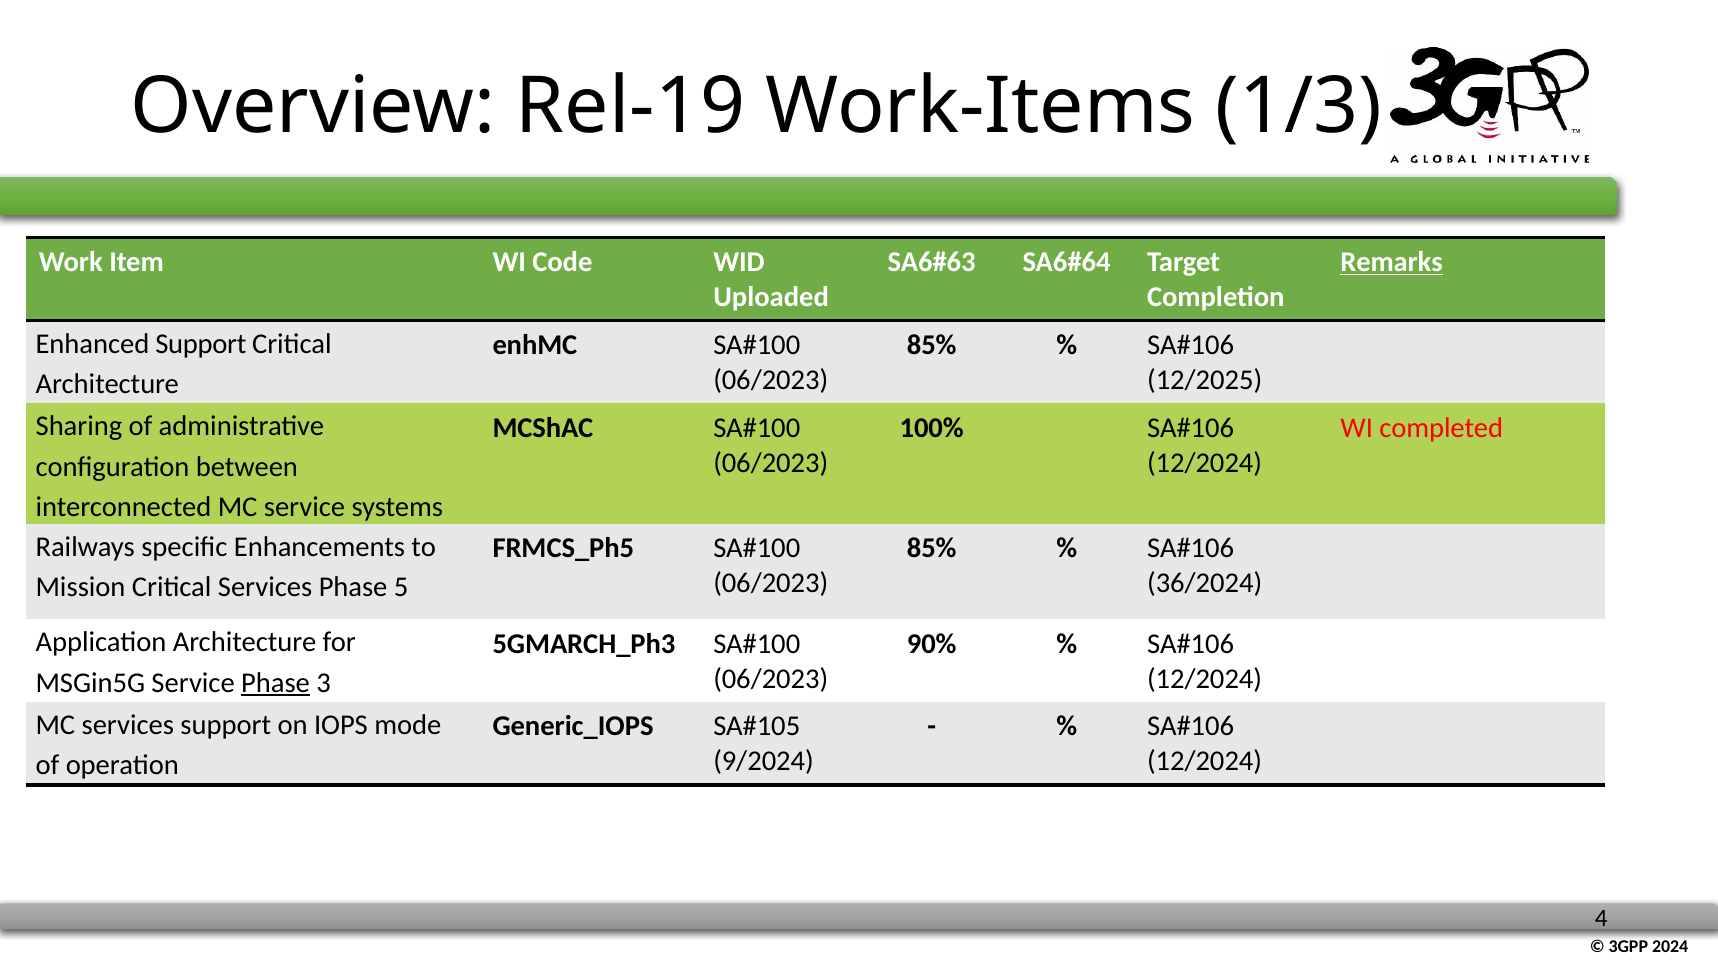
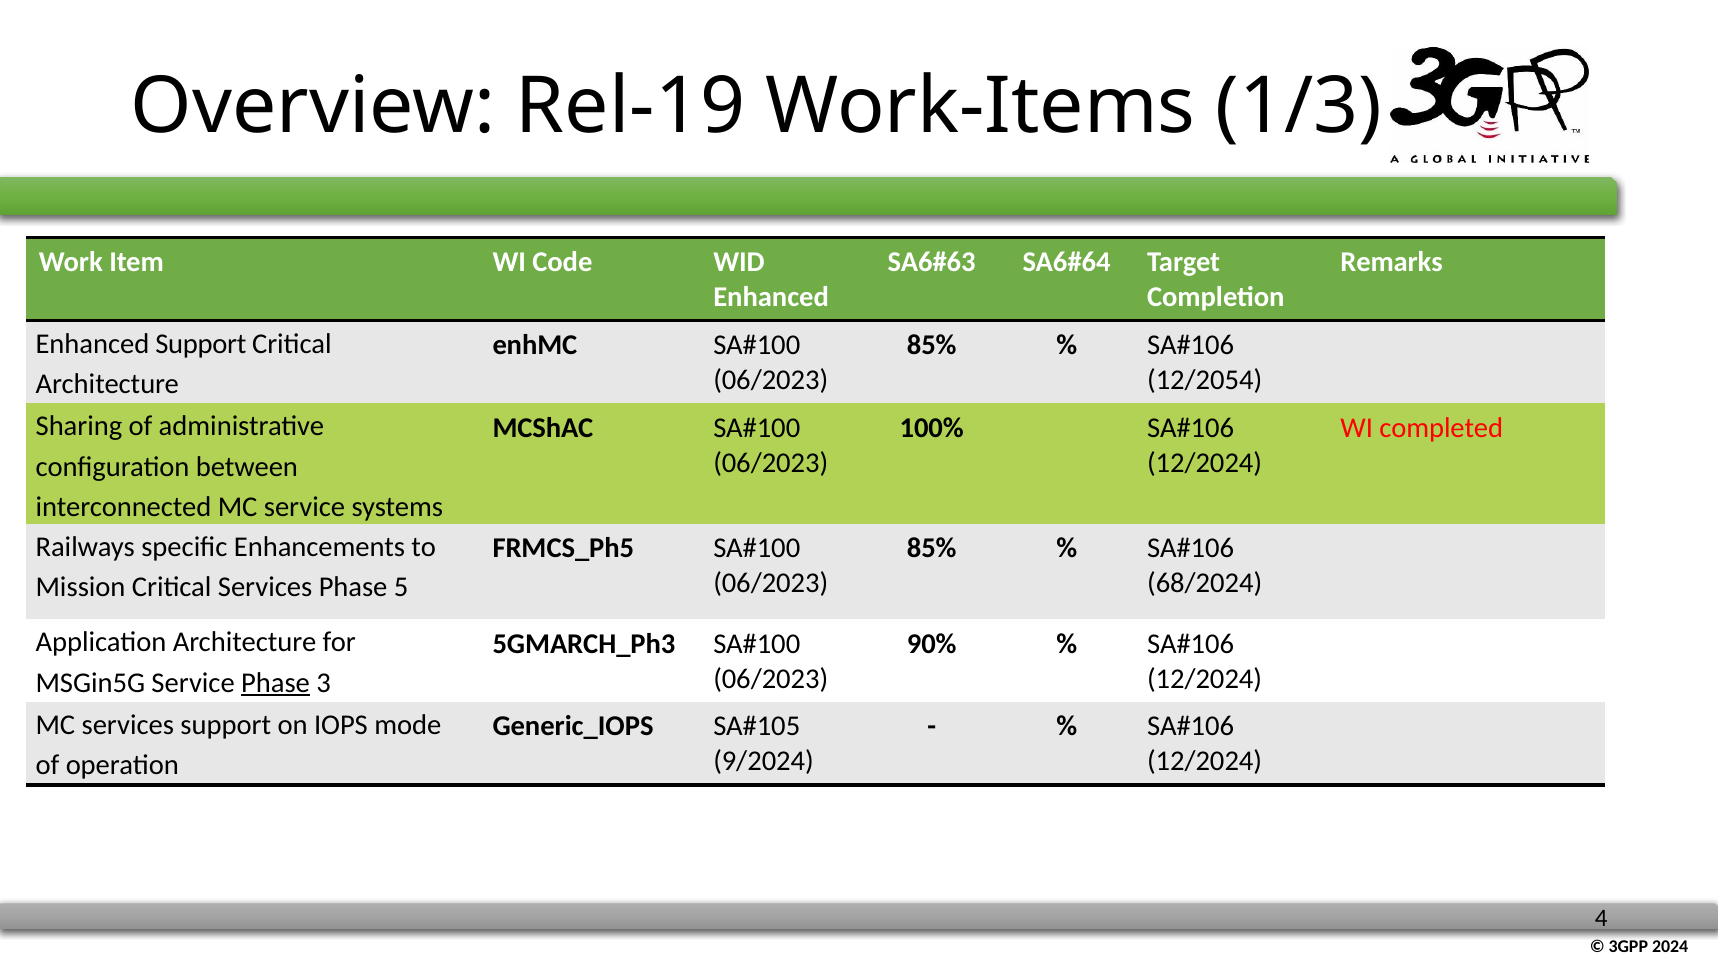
Remarks underline: present -> none
Uploaded at (771, 297): Uploaded -> Enhanced
12/2025: 12/2025 -> 12/2054
36/2024: 36/2024 -> 68/2024
